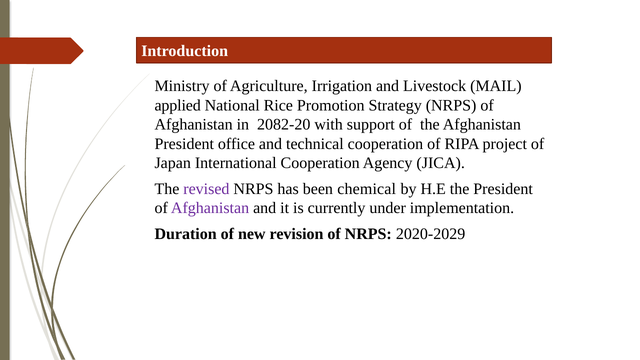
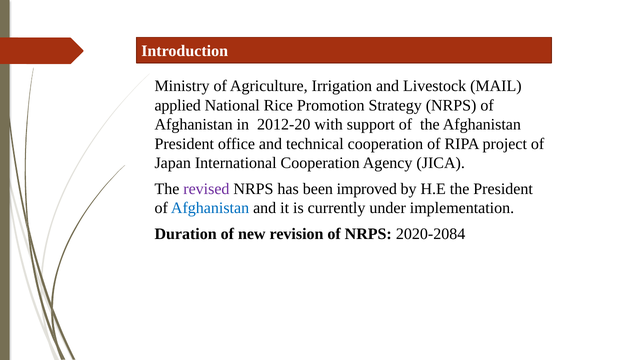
2082-20: 2082-20 -> 2012-20
chemical: chemical -> improved
Afghanistan at (210, 208) colour: purple -> blue
2020-2029: 2020-2029 -> 2020-2084
